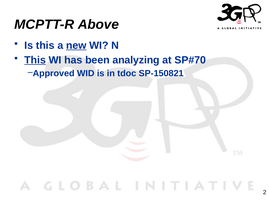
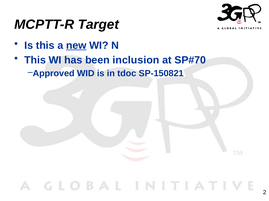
Above: Above -> Target
This at (35, 60) underline: present -> none
analyzing: analyzing -> inclusion
